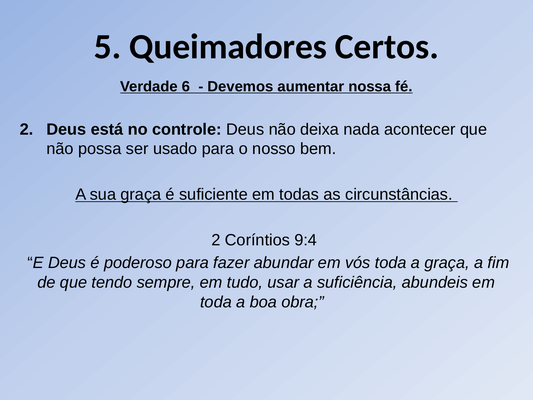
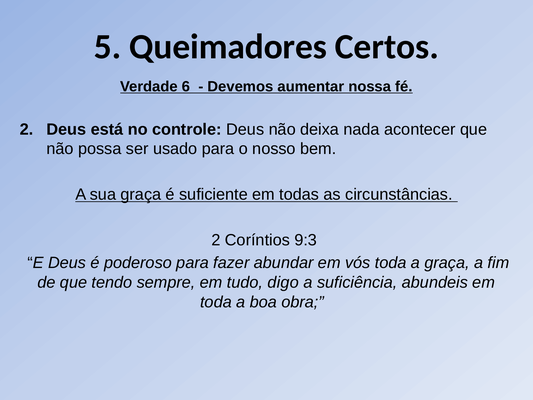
9:4: 9:4 -> 9:3
usar: usar -> digo
